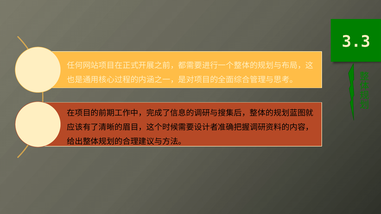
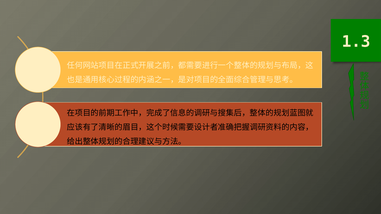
3.3: 3.3 -> 1.3
